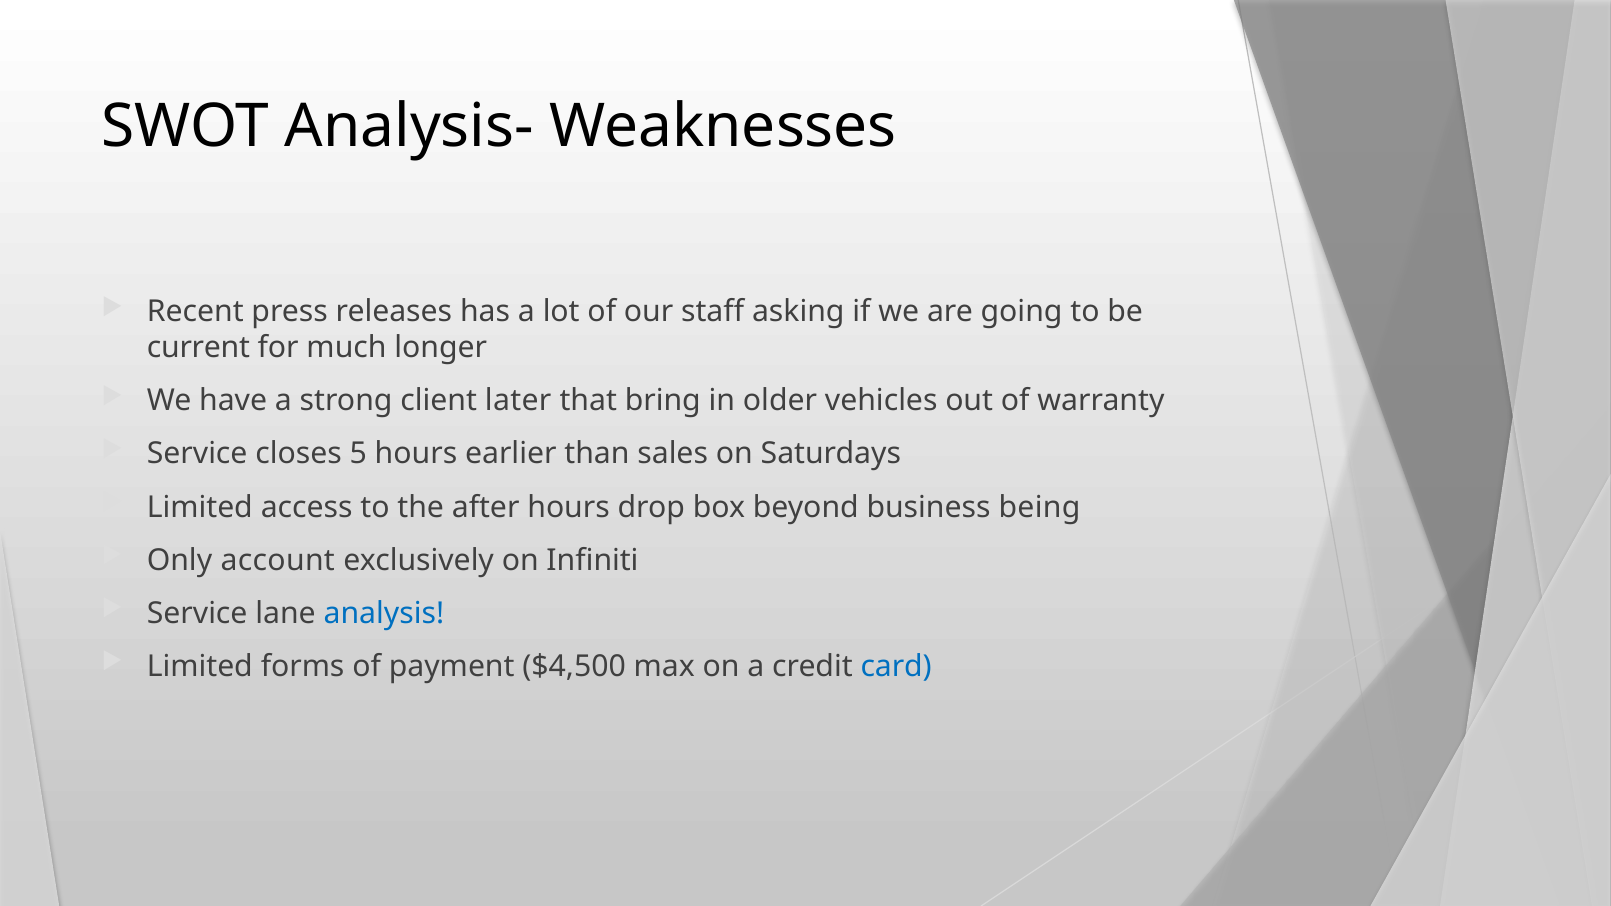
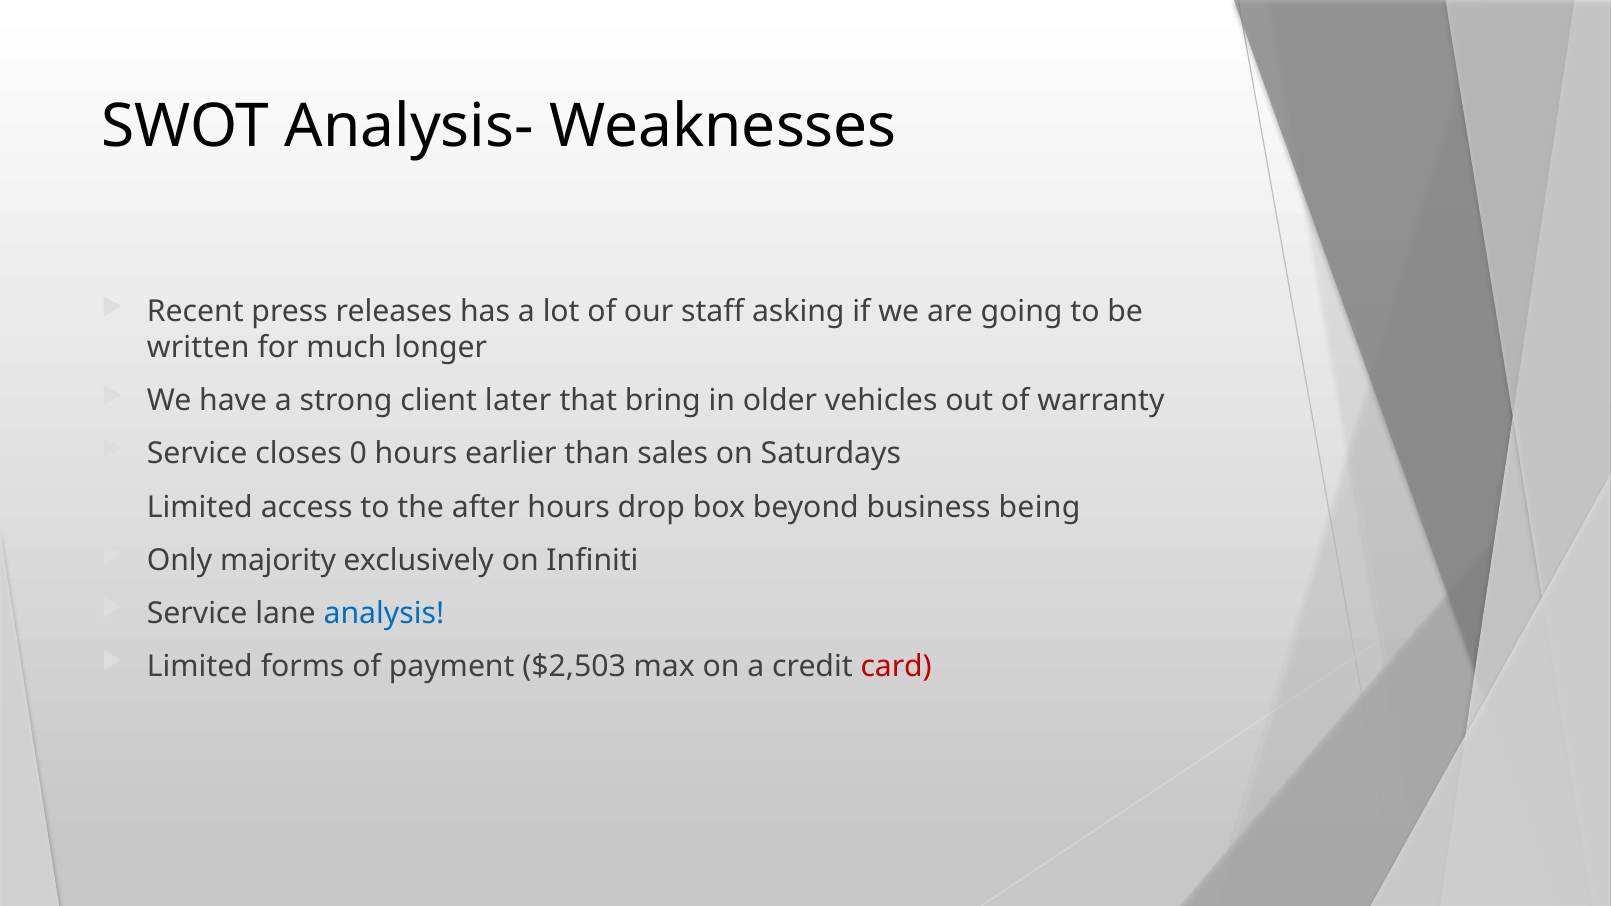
current: current -> written
5: 5 -> 0
account: account -> majority
$4,500: $4,500 -> $2,503
card colour: blue -> red
